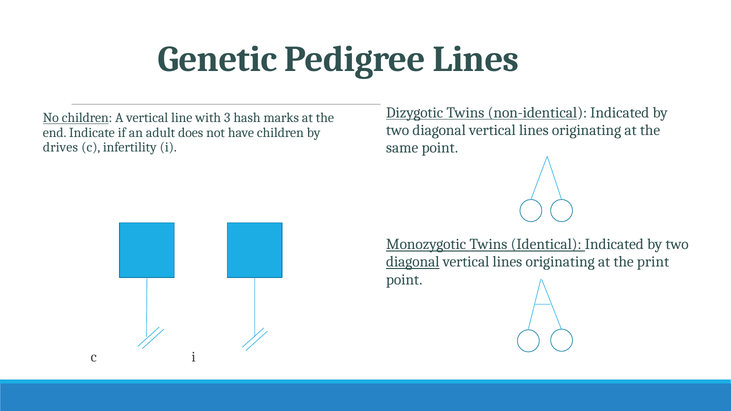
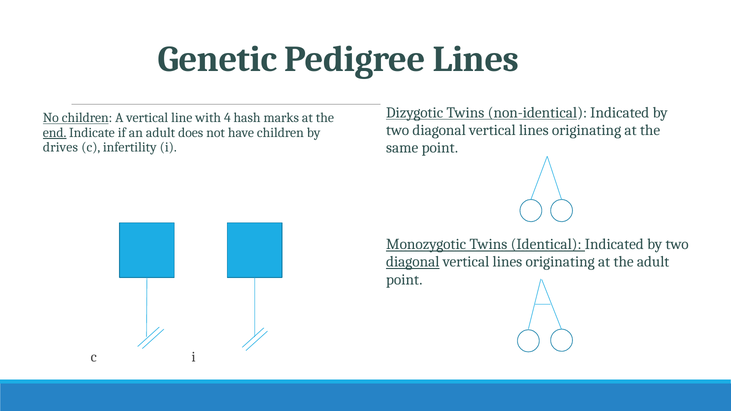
3: 3 -> 4
end underline: none -> present
the print: print -> adult
